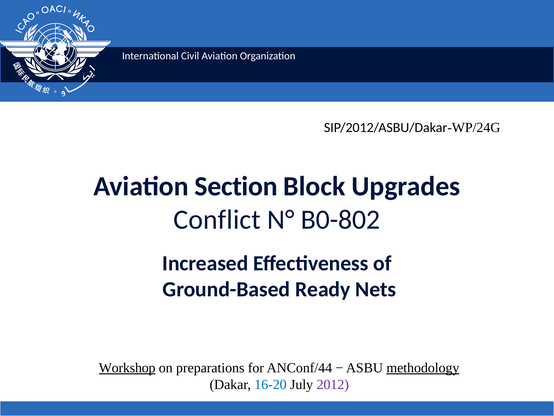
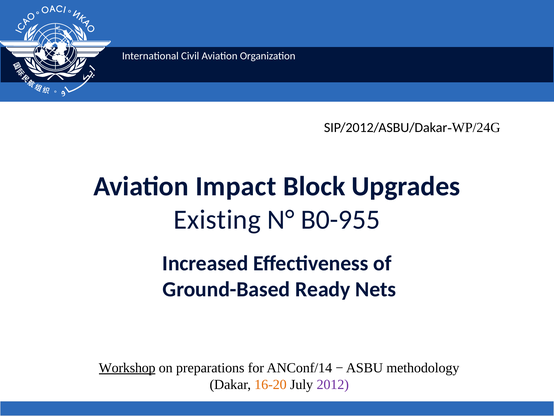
Section: Section -> Impact
Conflict: Conflict -> Existing
B0-802: B0-802 -> B0-955
ANConf/44: ANConf/44 -> ANConf/14
methodology underline: present -> none
16-20 colour: blue -> orange
